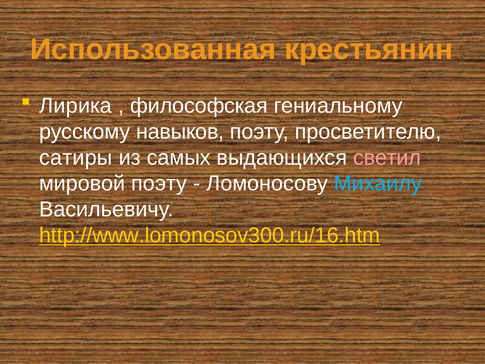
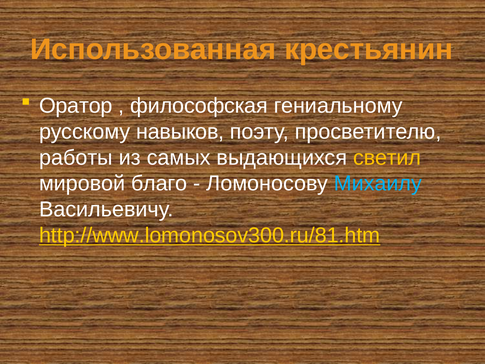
Лирика: Лирика -> Оратор
сатиры: сатиры -> работы
светил colour: pink -> yellow
мировой поэту: поэту -> благо
http://www.lomonosov300.ru/16.htm: http://www.lomonosov300.ru/16.htm -> http://www.lomonosov300.ru/81.htm
